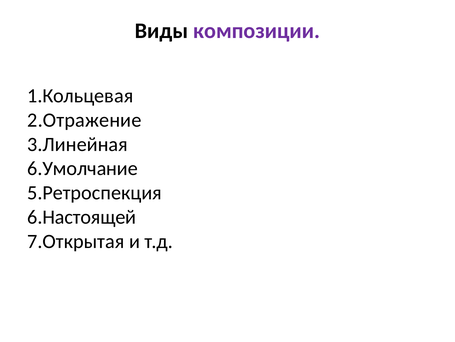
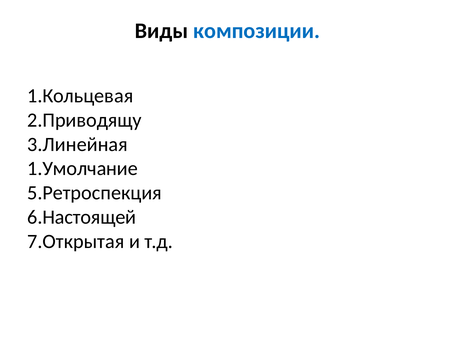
композиции colour: purple -> blue
2.Отражение: 2.Отражение -> 2.Приводящу
6.Умолчание: 6.Умолчание -> 1.Умолчание
